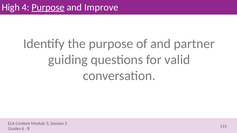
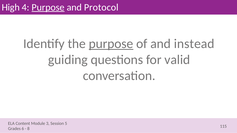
Improve: Improve -> Protocol
purpose at (111, 44) underline: none -> present
partner: partner -> instead
